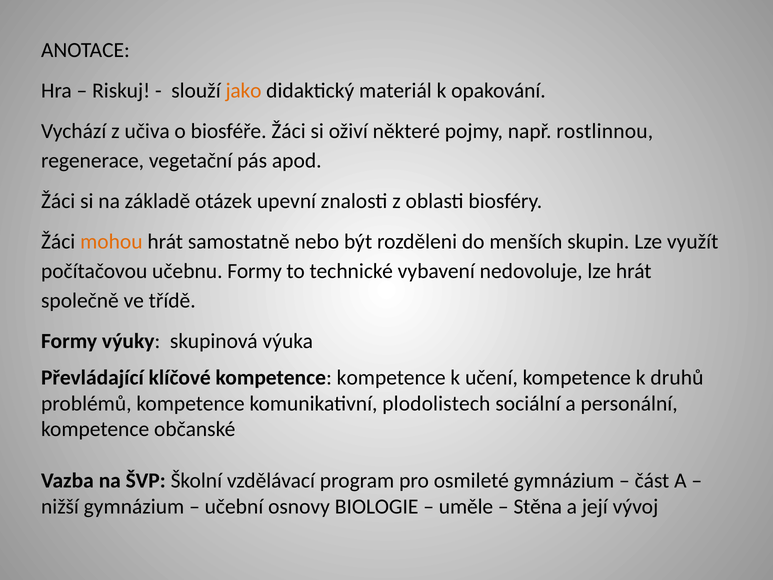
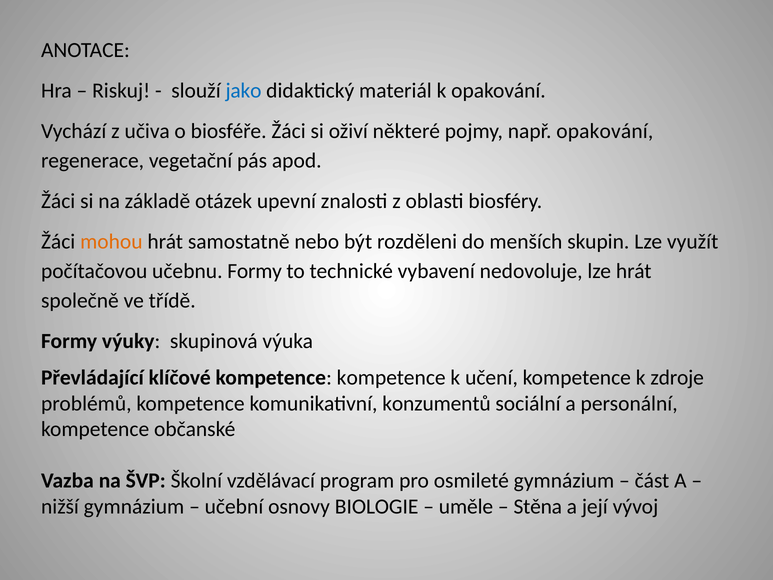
jako colour: orange -> blue
např rostlinnou: rostlinnou -> opakování
druhů: druhů -> zdroje
plodolistech: plodolistech -> konzumentů
